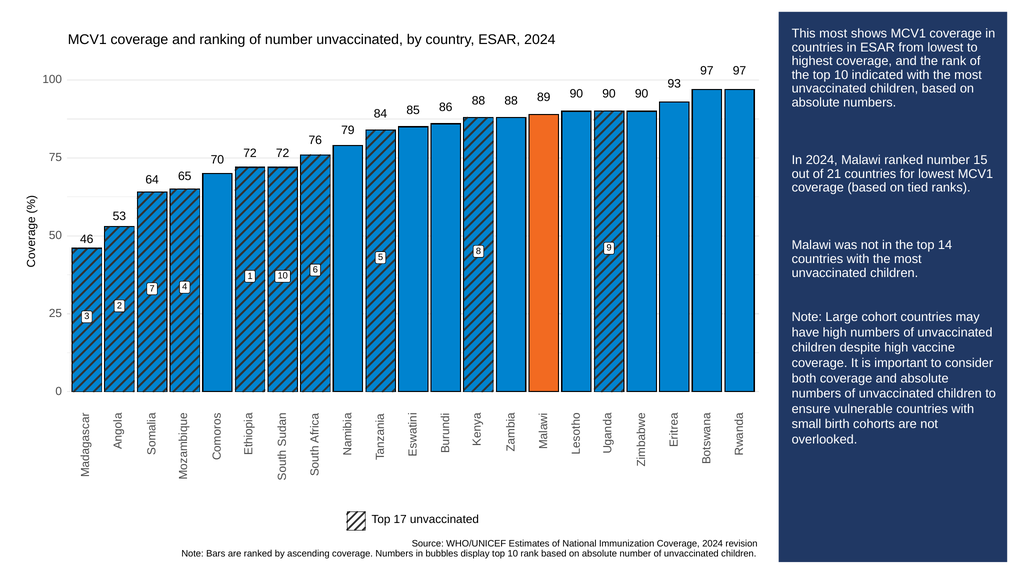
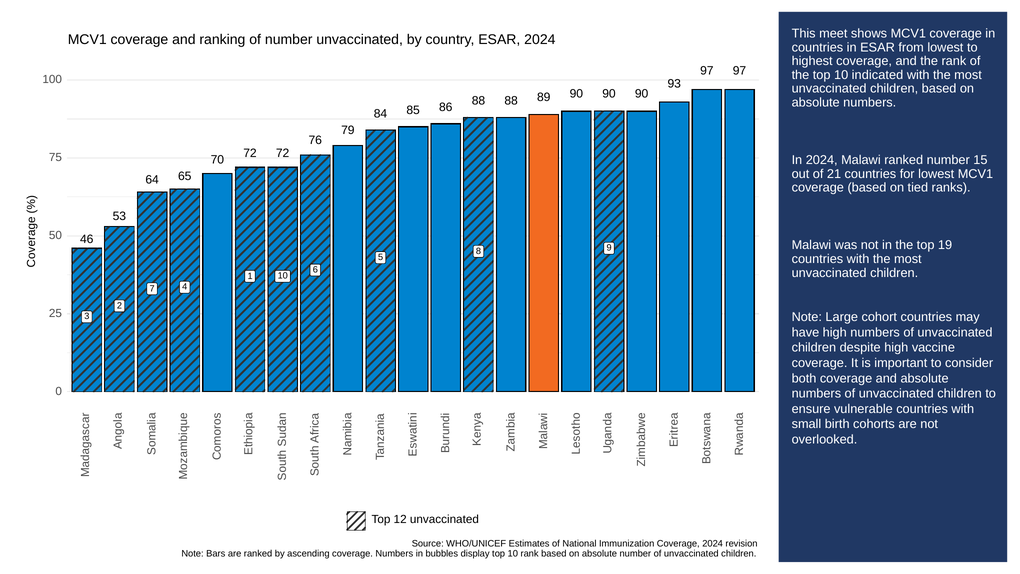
This most: most -> meet
14: 14 -> 19
17: 17 -> 12
